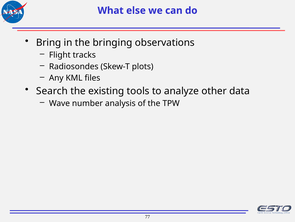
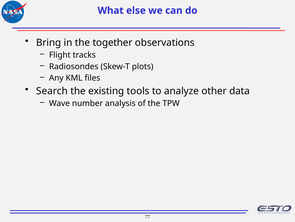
bringing: bringing -> together
